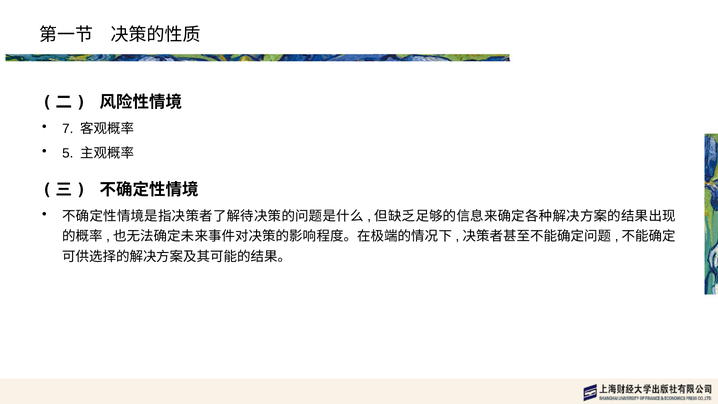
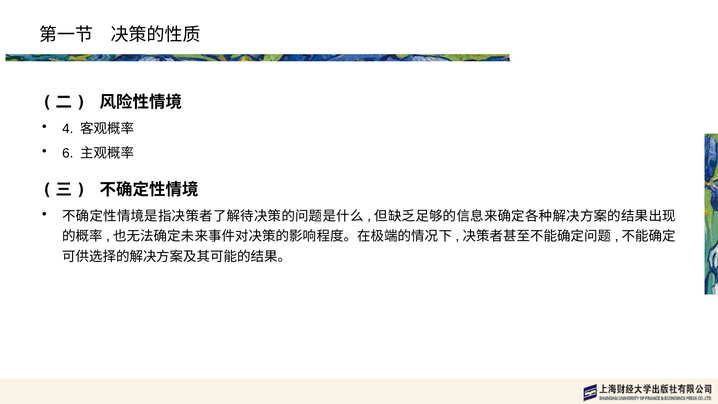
7: 7 -> 4
5: 5 -> 6
